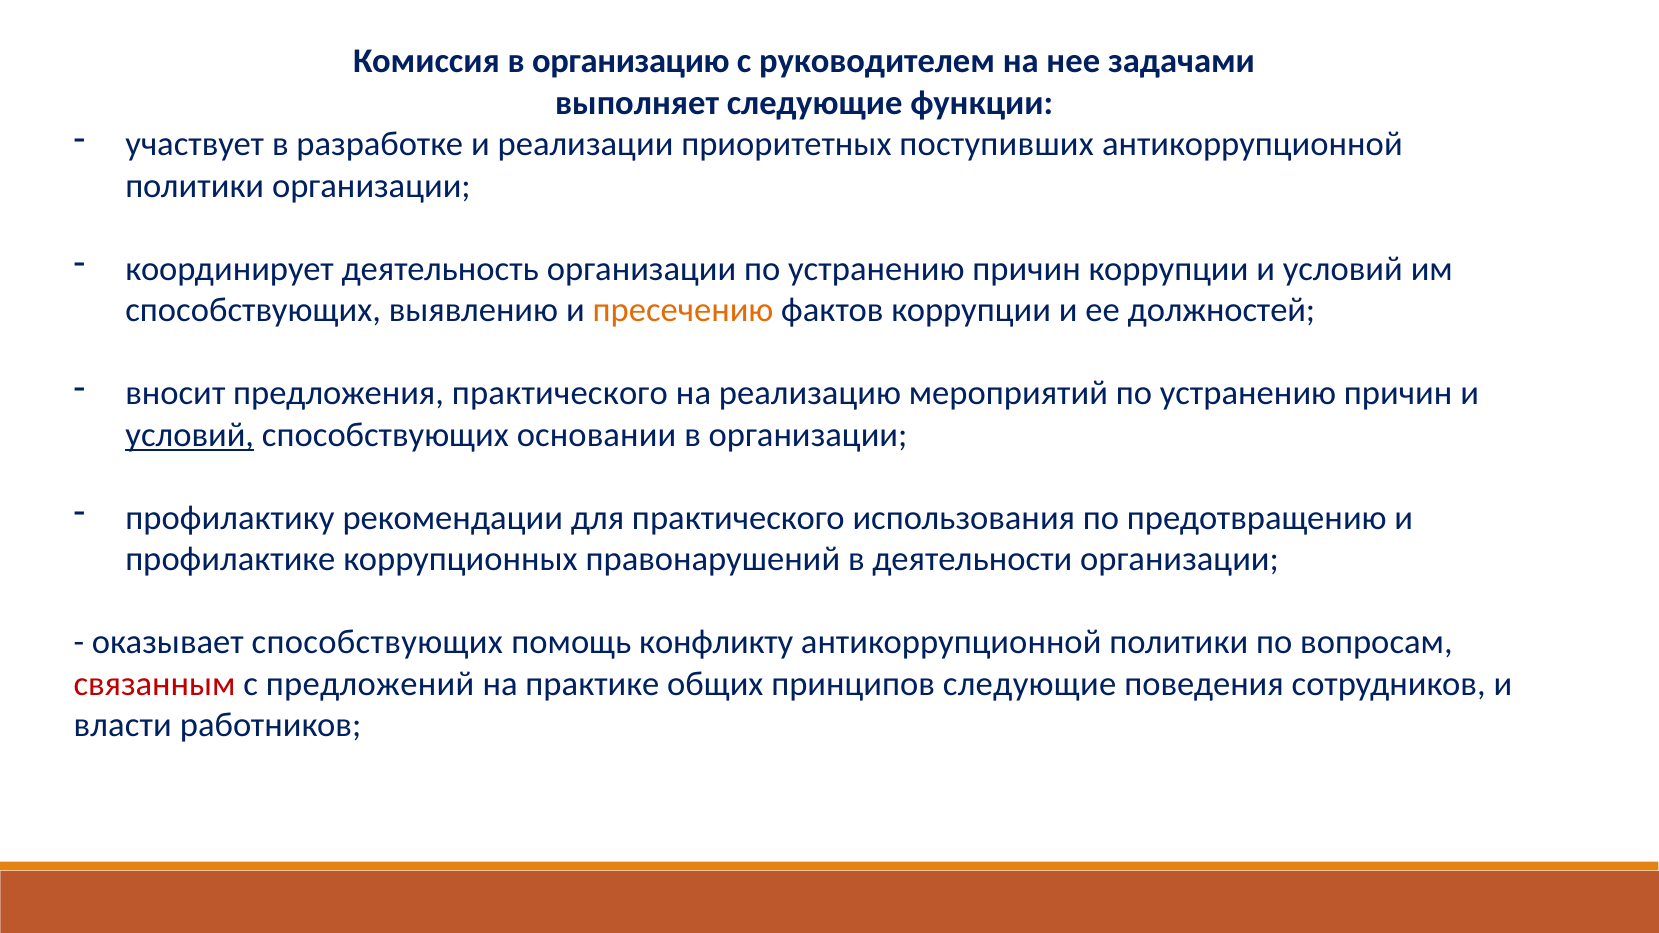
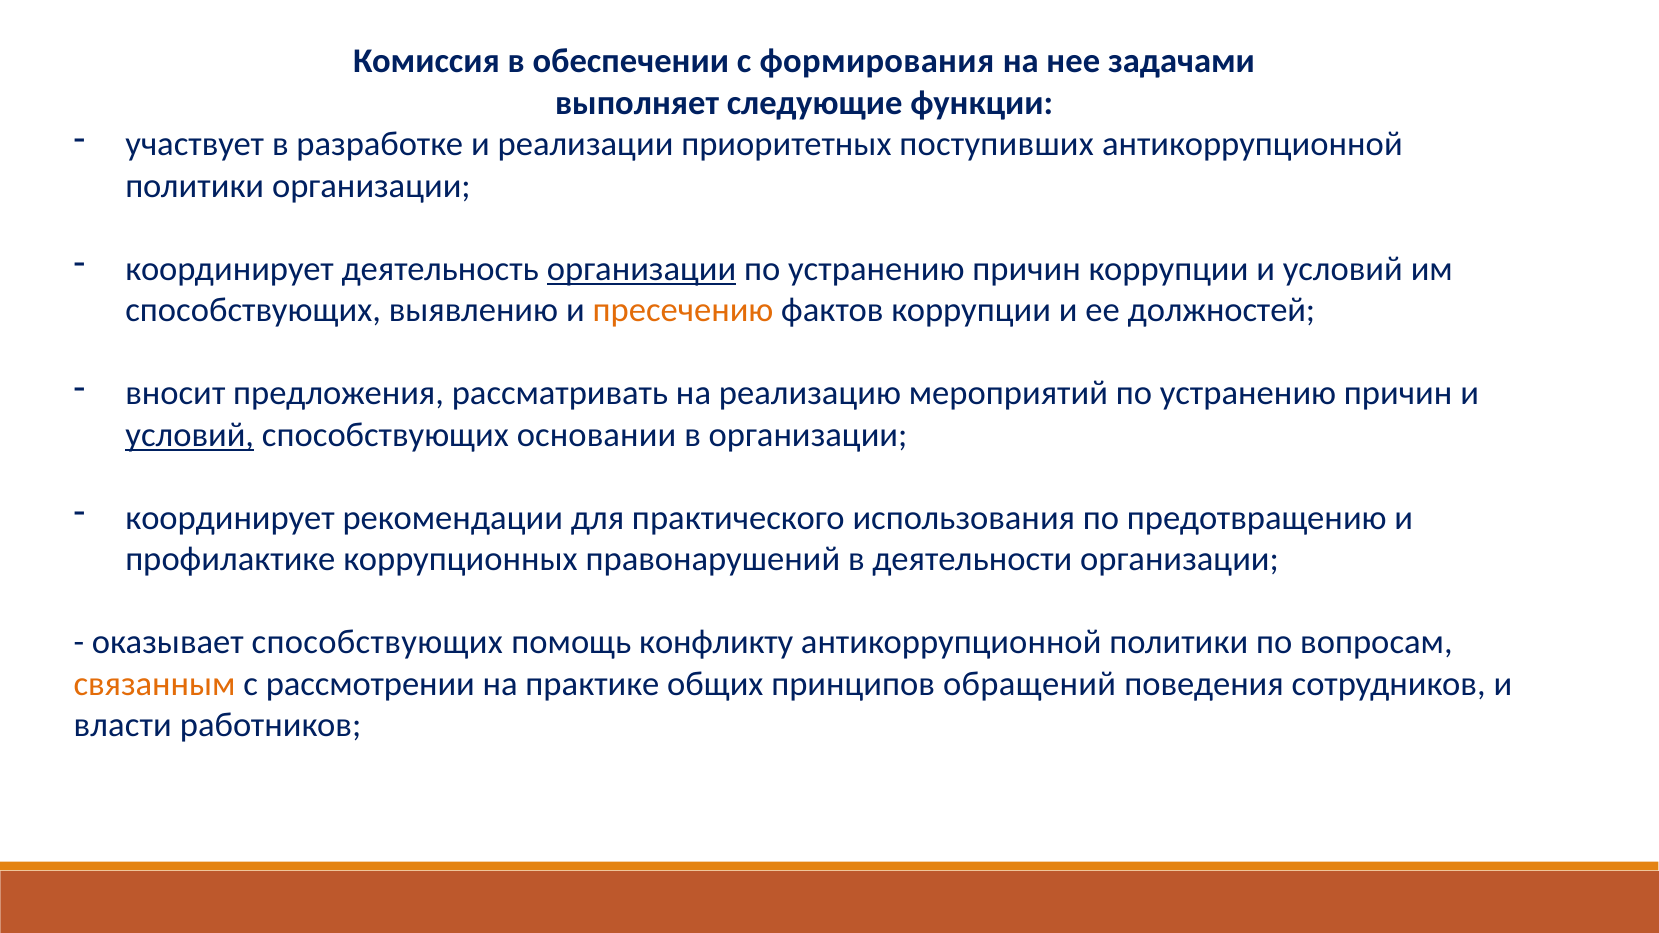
организацию: организацию -> обеспечении
руководителем: руководителем -> формирования
организации at (642, 269) underline: none -> present
предложения практического: практического -> рассматривать
профилактику at (230, 518): профилактику -> координирует
связанным colour: red -> orange
предложений: предложений -> рассмотрении
принципов следующие: следующие -> обращений
